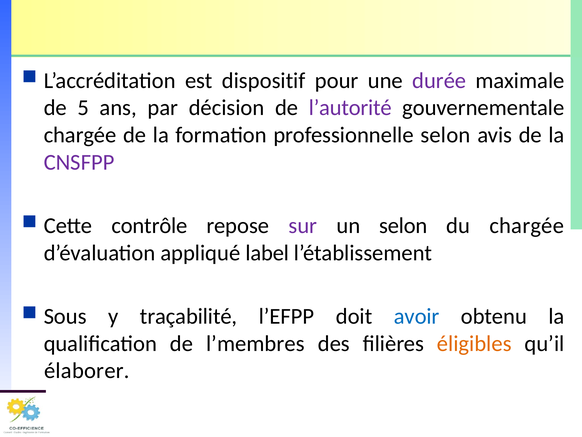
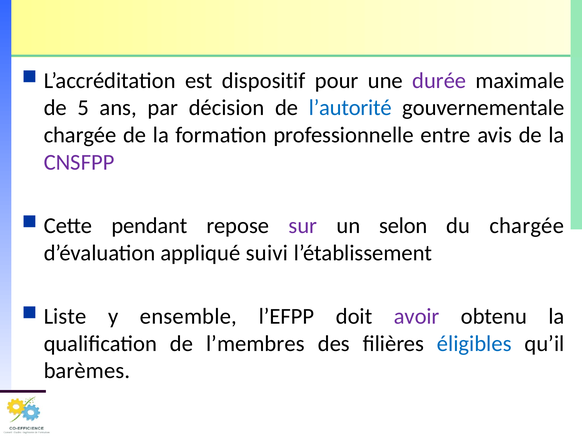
l’autorité colour: purple -> blue
professionnelle selon: selon -> entre
contrôle: contrôle -> pendant
label: label -> suivi
Sous: Sous -> Liste
traçabilité: traçabilité -> ensemble
avoir colour: blue -> purple
éligibles colour: orange -> blue
élaborer: élaborer -> barèmes
